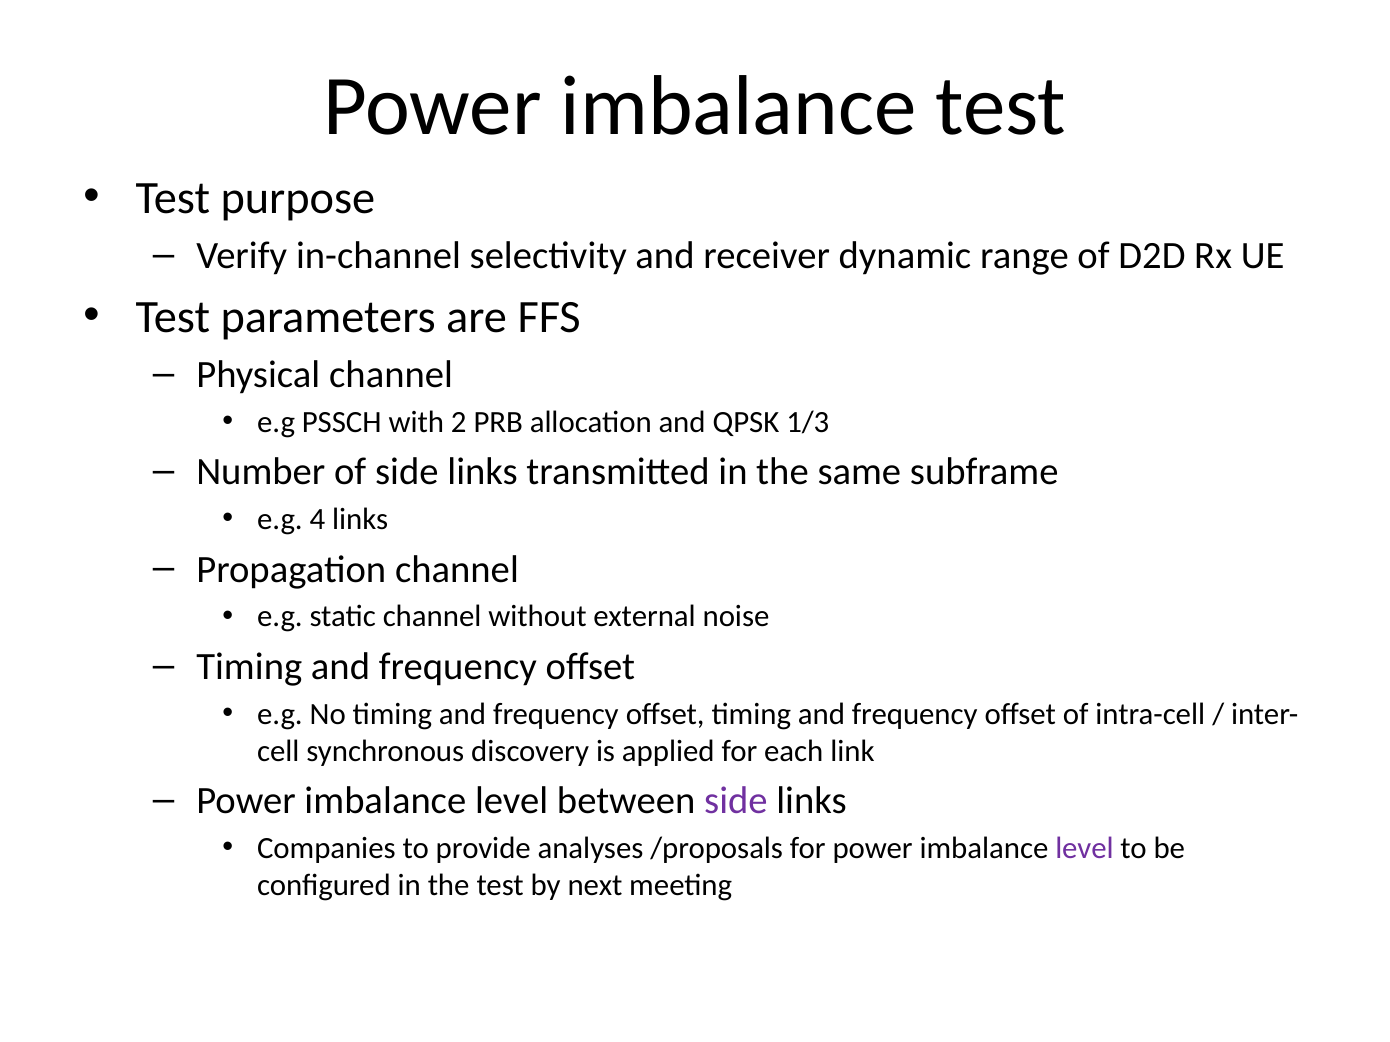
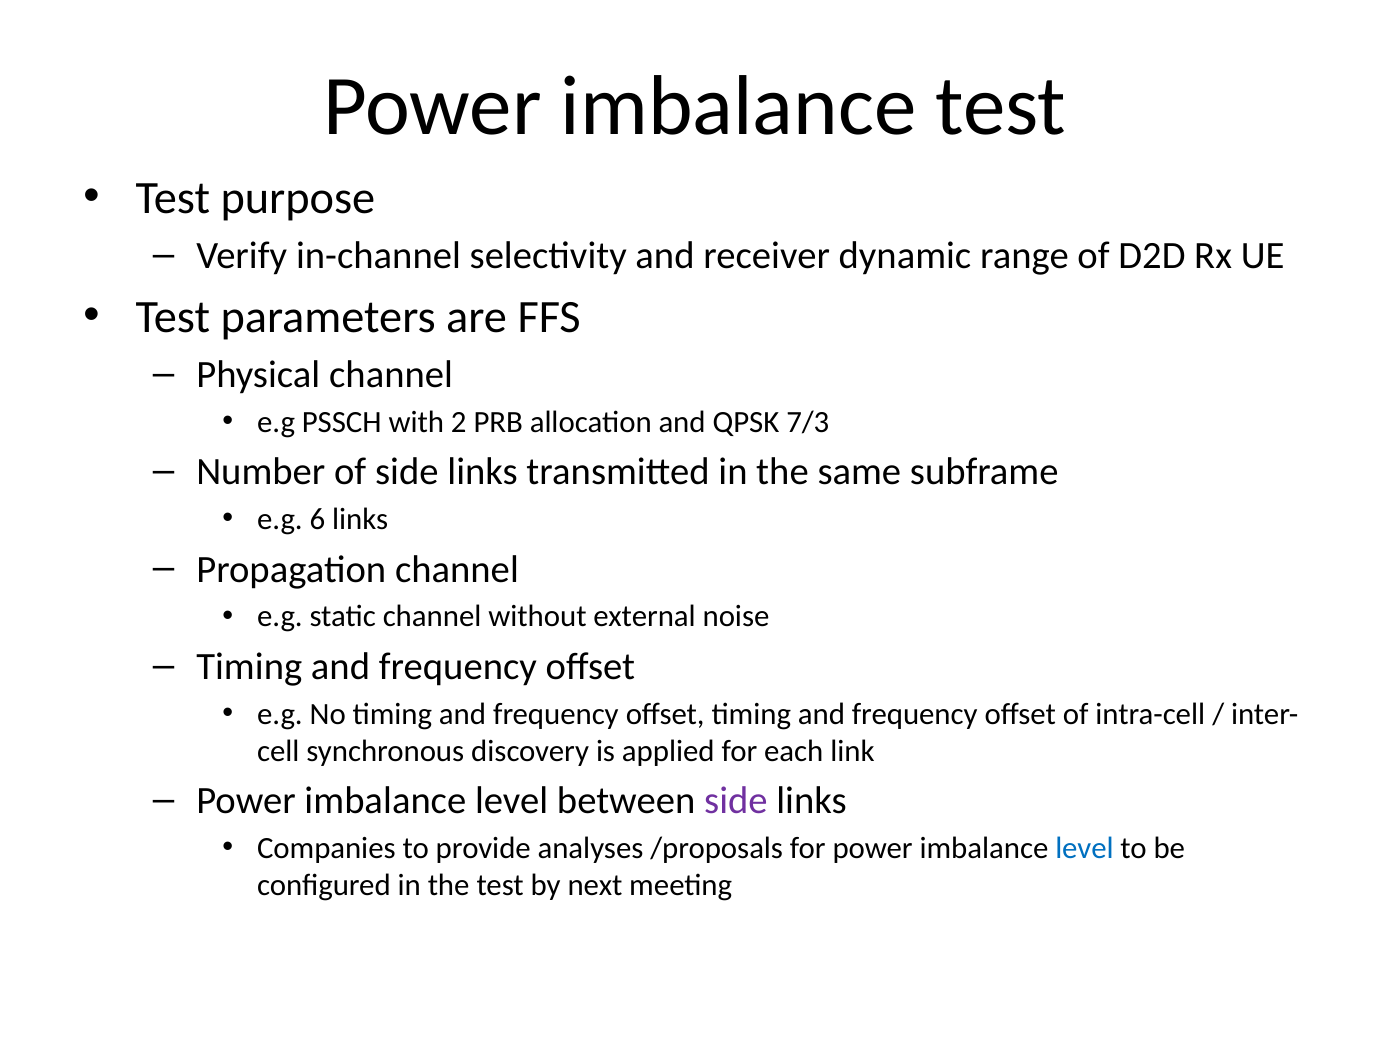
1/3: 1/3 -> 7/3
4: 4 -> 6
level at (1084, 849) colour: purple -> blue
